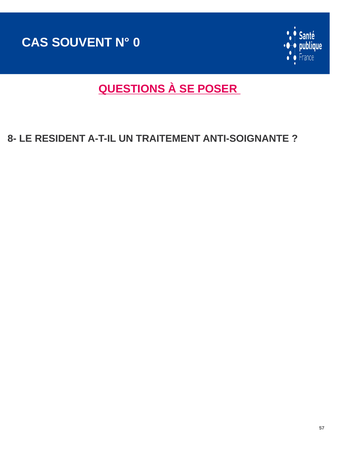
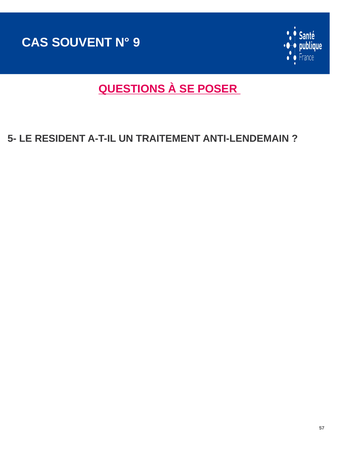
0: 0 -> 9
8-: 8- -> 5-
ANTI-SOIGNANTE: ANTI-SOIGNANTE -> ANTI-LENDEMAIN
